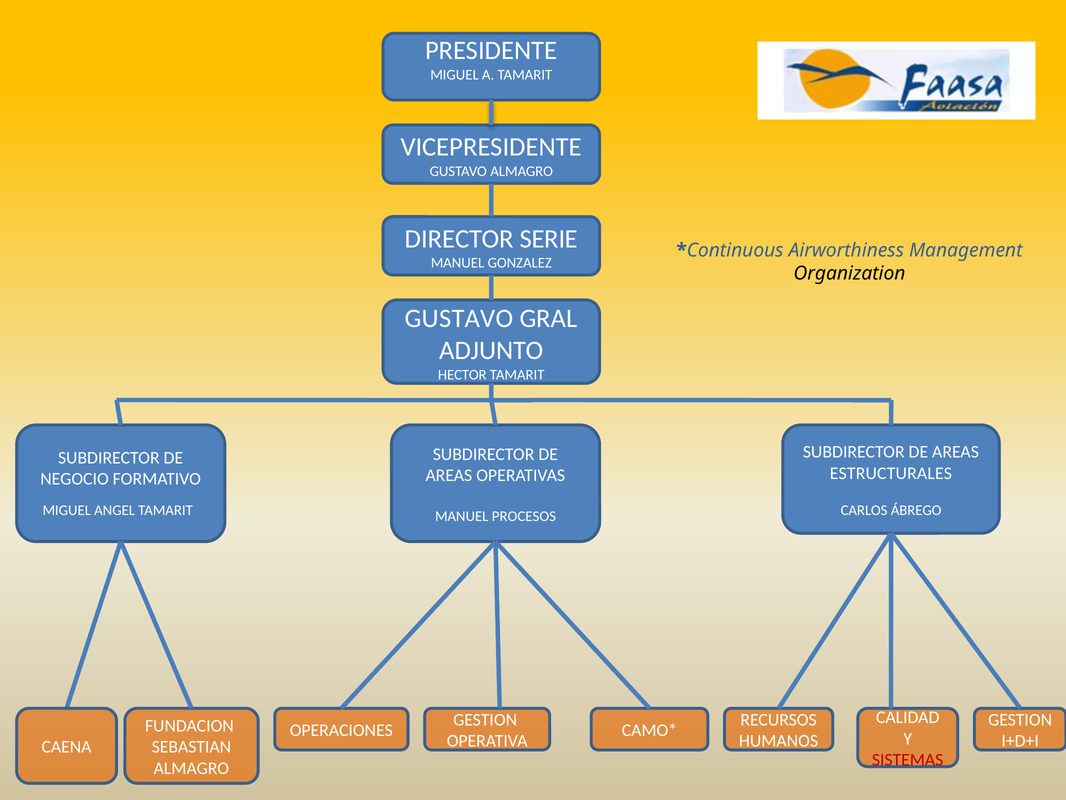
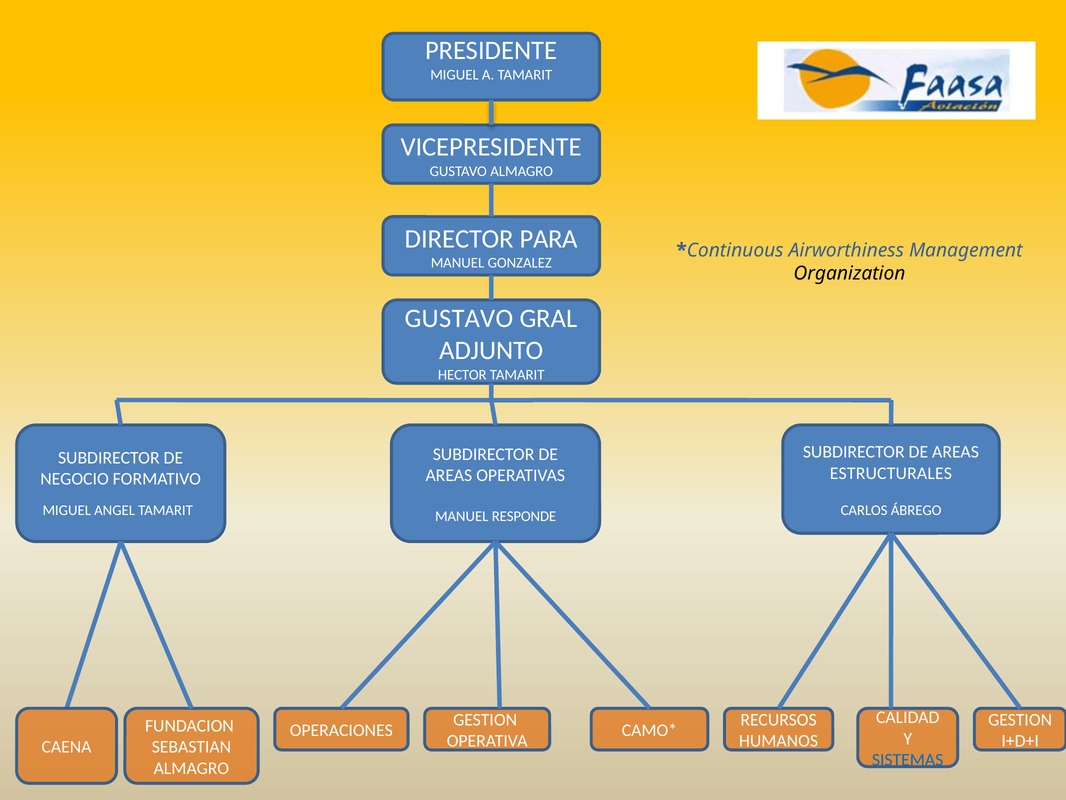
SERIE: SERIE -> PARA
PROCESOS: PROCESOS -> RESPONDE
SISTEMAS colour: red -> blue
